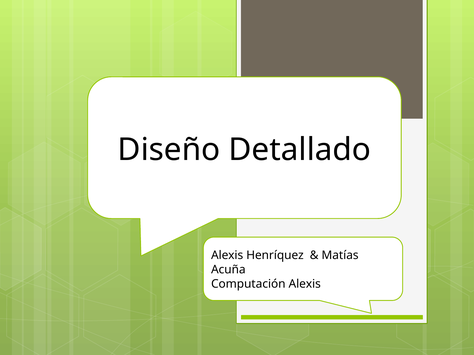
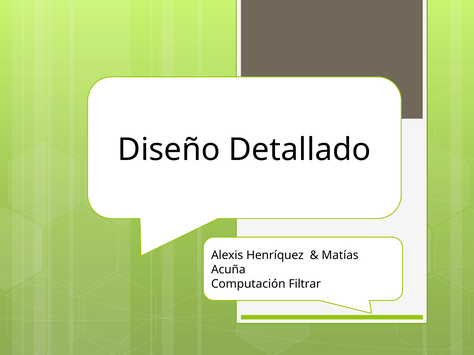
Computación Alexis: Alexis -> Filtrar
